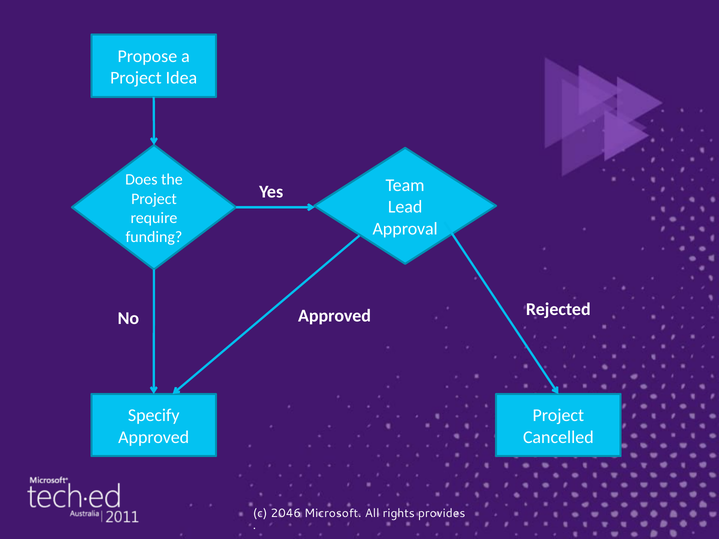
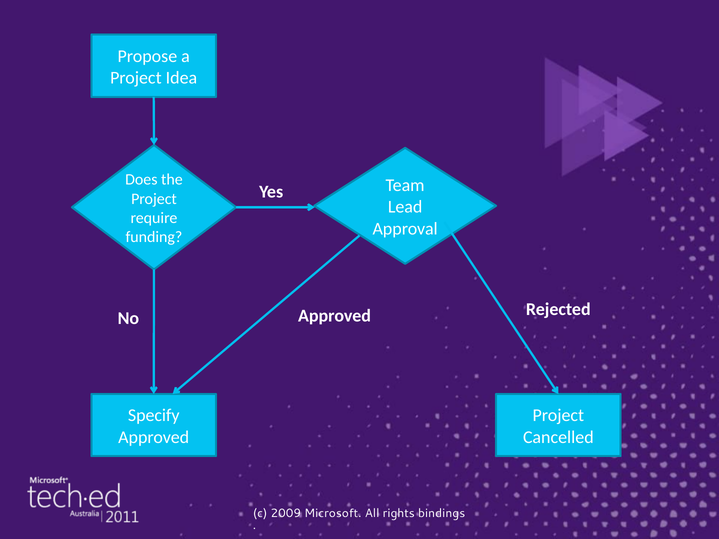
2046: 2046 -> 2009
provides: provides -> bindings
